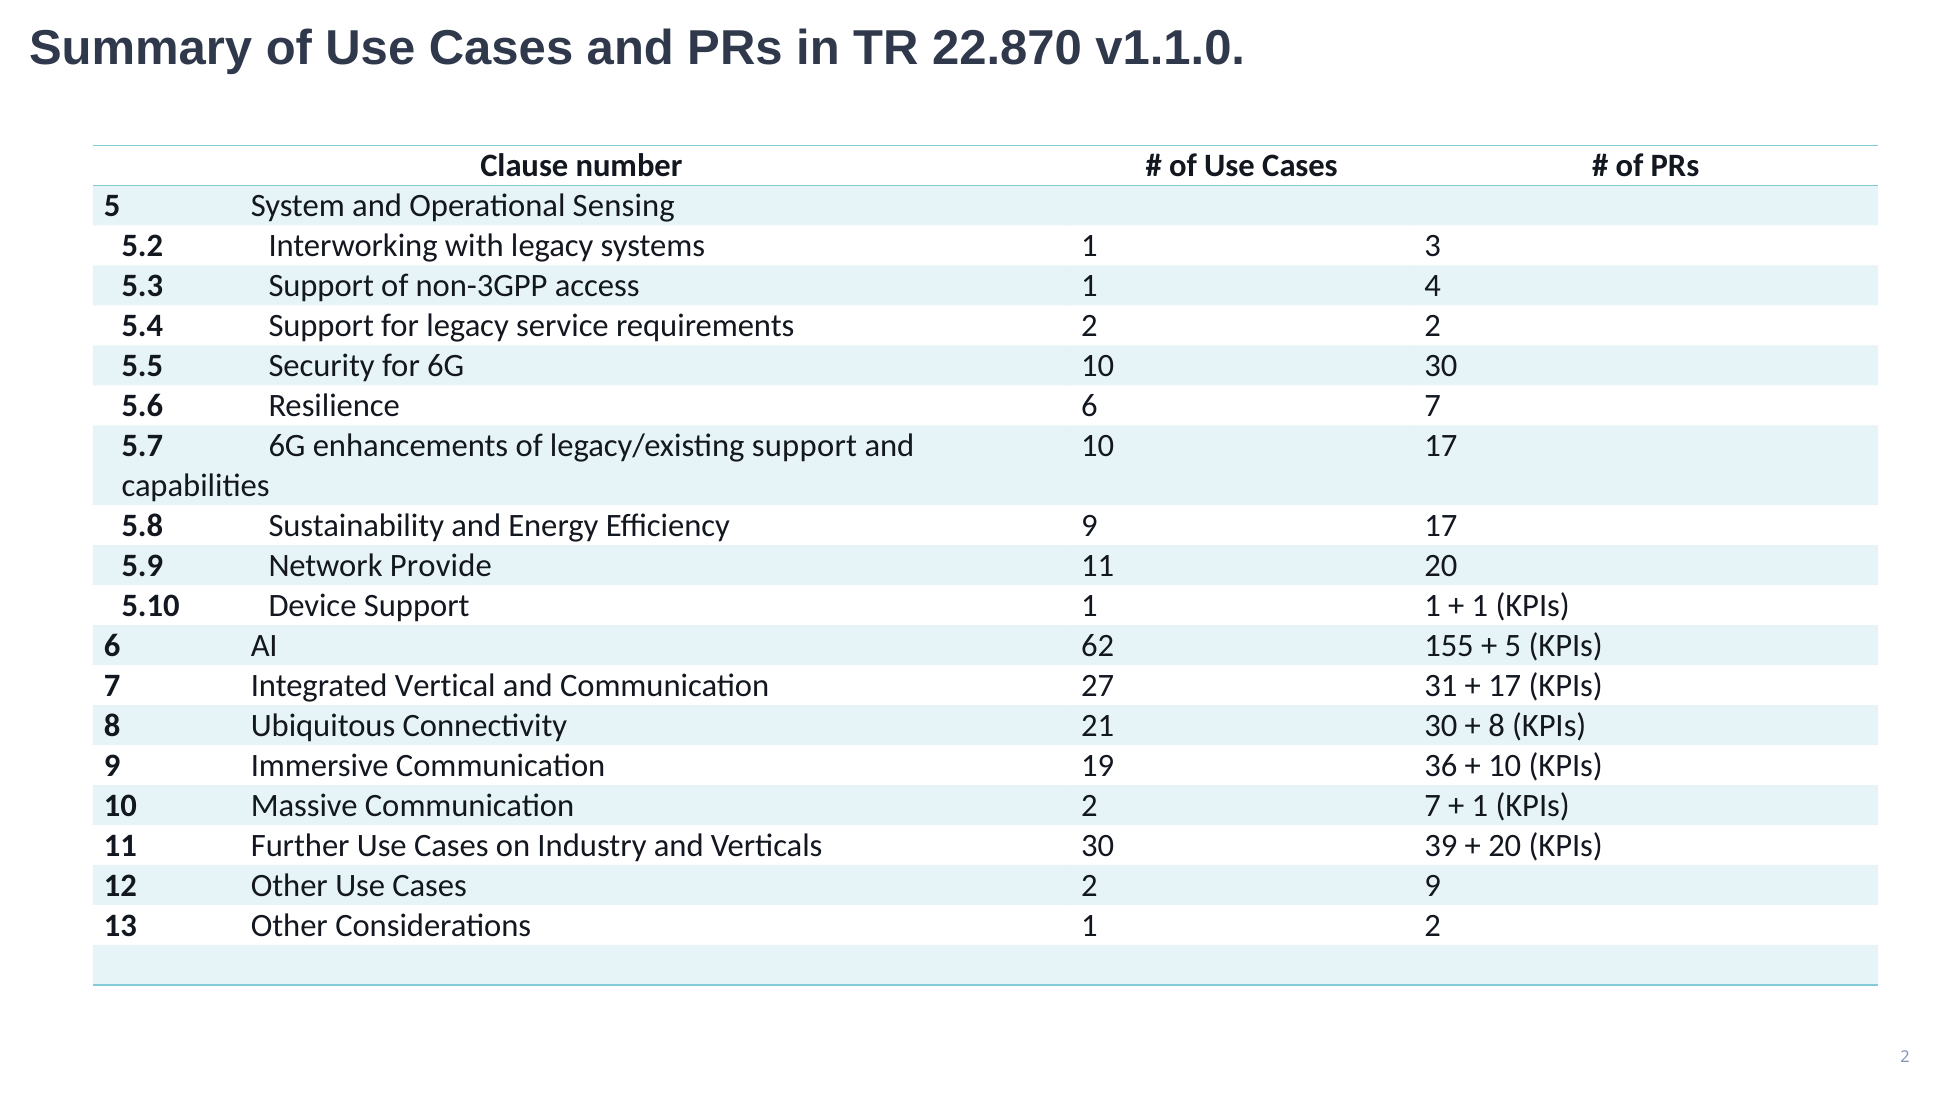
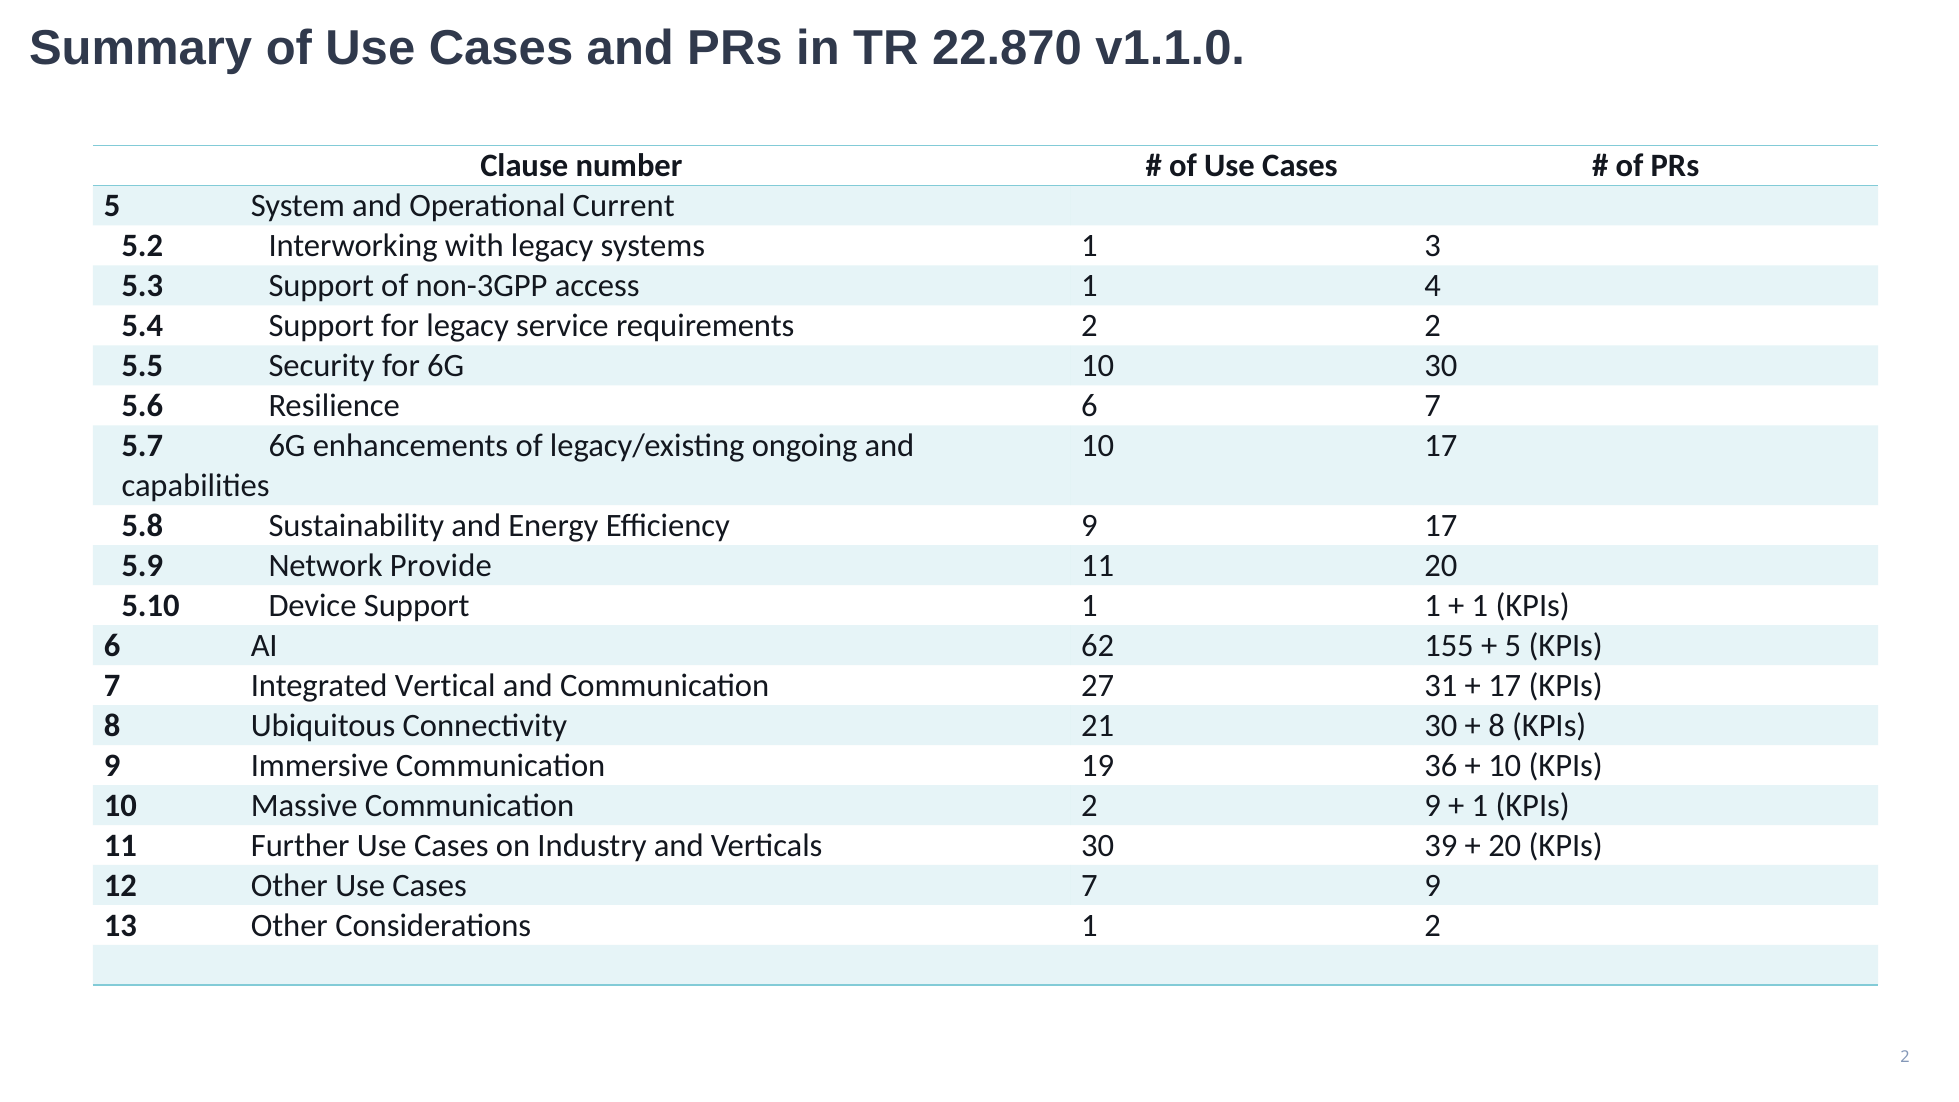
Sensing: Sensing -> Current
legacy/existing support: support -> ongoing
2 7: 7 -> 9
Cases 2: 2 -> 7
